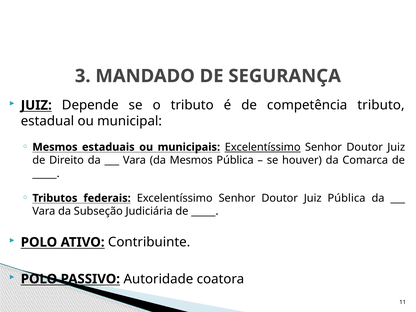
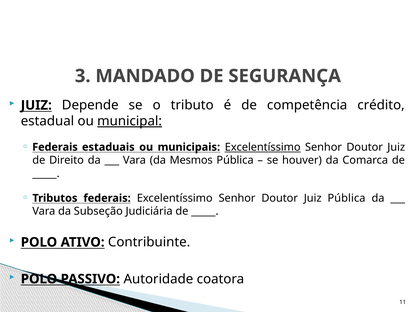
competência tributo: tributo -> crédito
municipal underline: none -> present
Mesmos at (55, 147): Mesmos -> Federais
